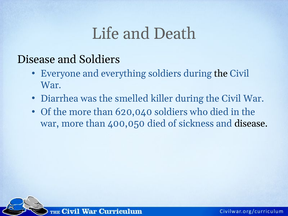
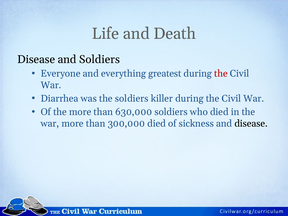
everything soldiers: soldiers -> greatest
the at (221, 74) colour: black -> red
the smelled: smelled -> soldiers
620,040: 620,040 -> 630,000
400,050: 400,050 -> 300,000
